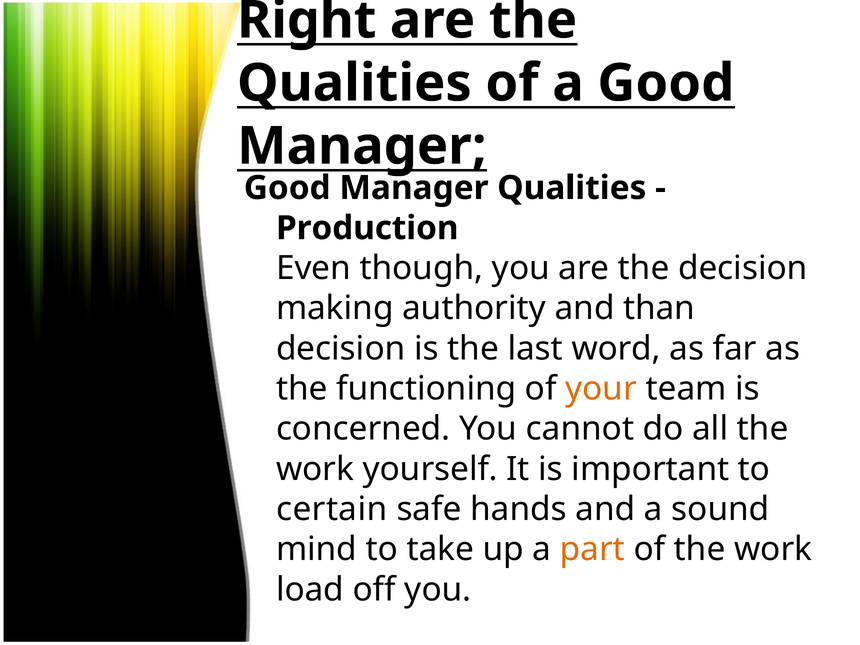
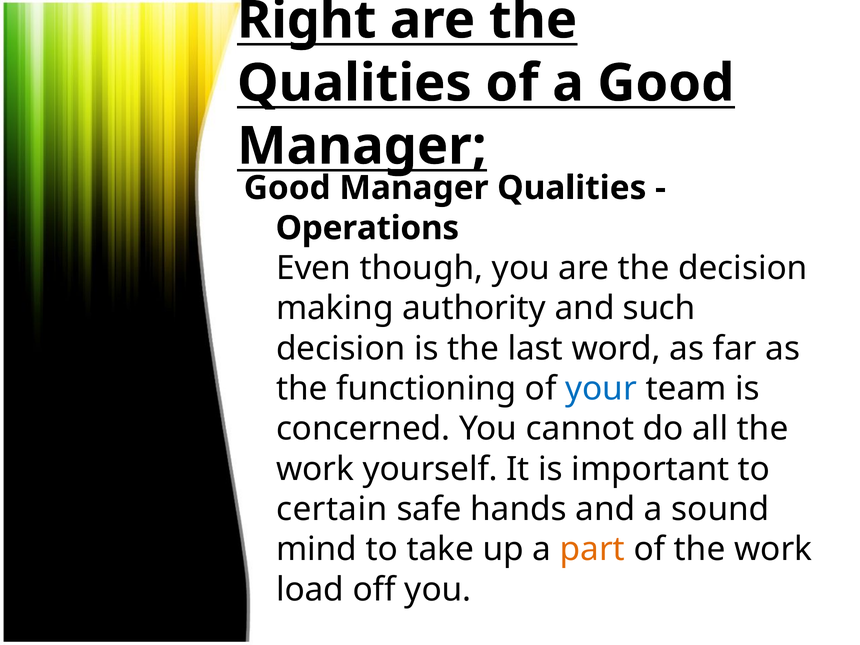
Production: Production -> Operations
than: than -> such
your colour: orange -> blue
